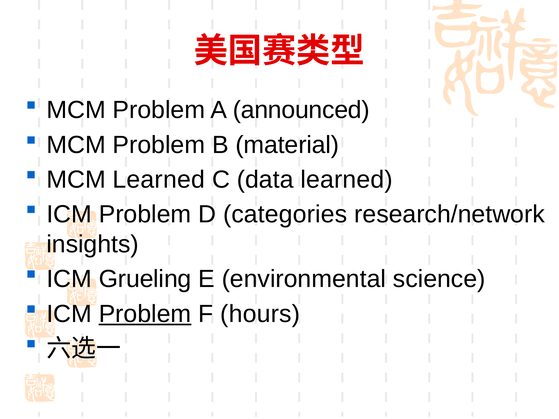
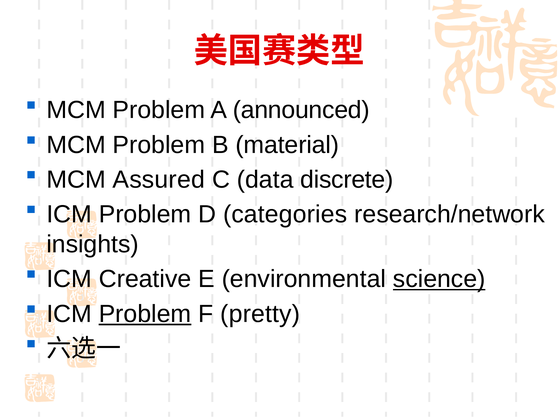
MCM Learned: Learned -> Assured
data learned: learned -> discrete
Grueling: Grueling -> Creative
science underline: none -> present
hours: hours -> pretty
